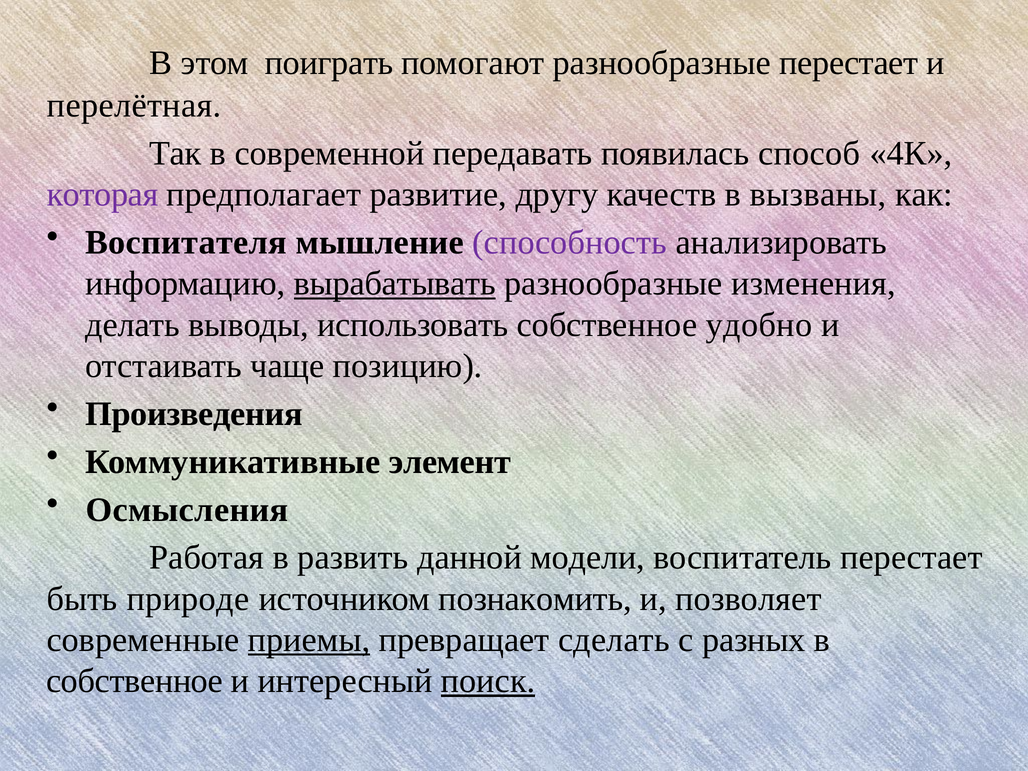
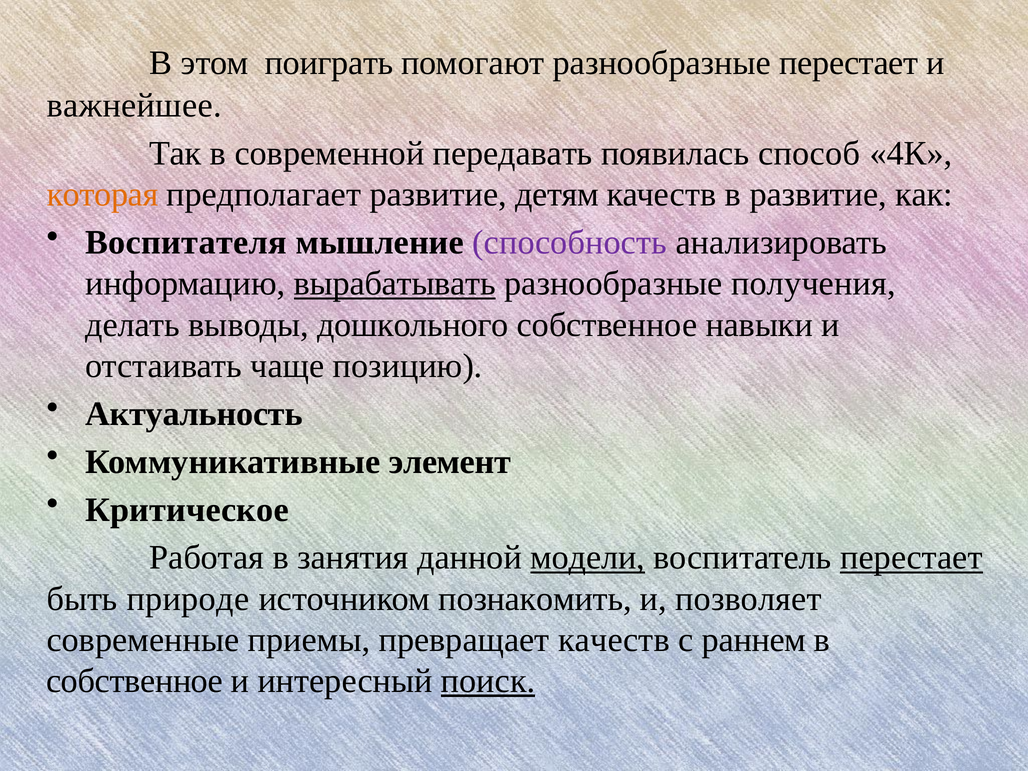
перелётная: перелётная -> важнейшее
которая colour: purple -> orange
другу: другу -> детям
в вызваны: вызваны -> развитие
изменения: изменения -> получения
использовать: использовать -> дошкольного
удобно: удобно -> навыки
Произведения: Произведения -> Актуальность
Осмысления: Осмысления -> Критическое
развить: развить -> занятия
модели underline: none -> present
перестает at (911, 558) underline: none -> present
приемы underline: present -> none
превращает сделать: сделать -> качеств
разных: разных -> раннем
